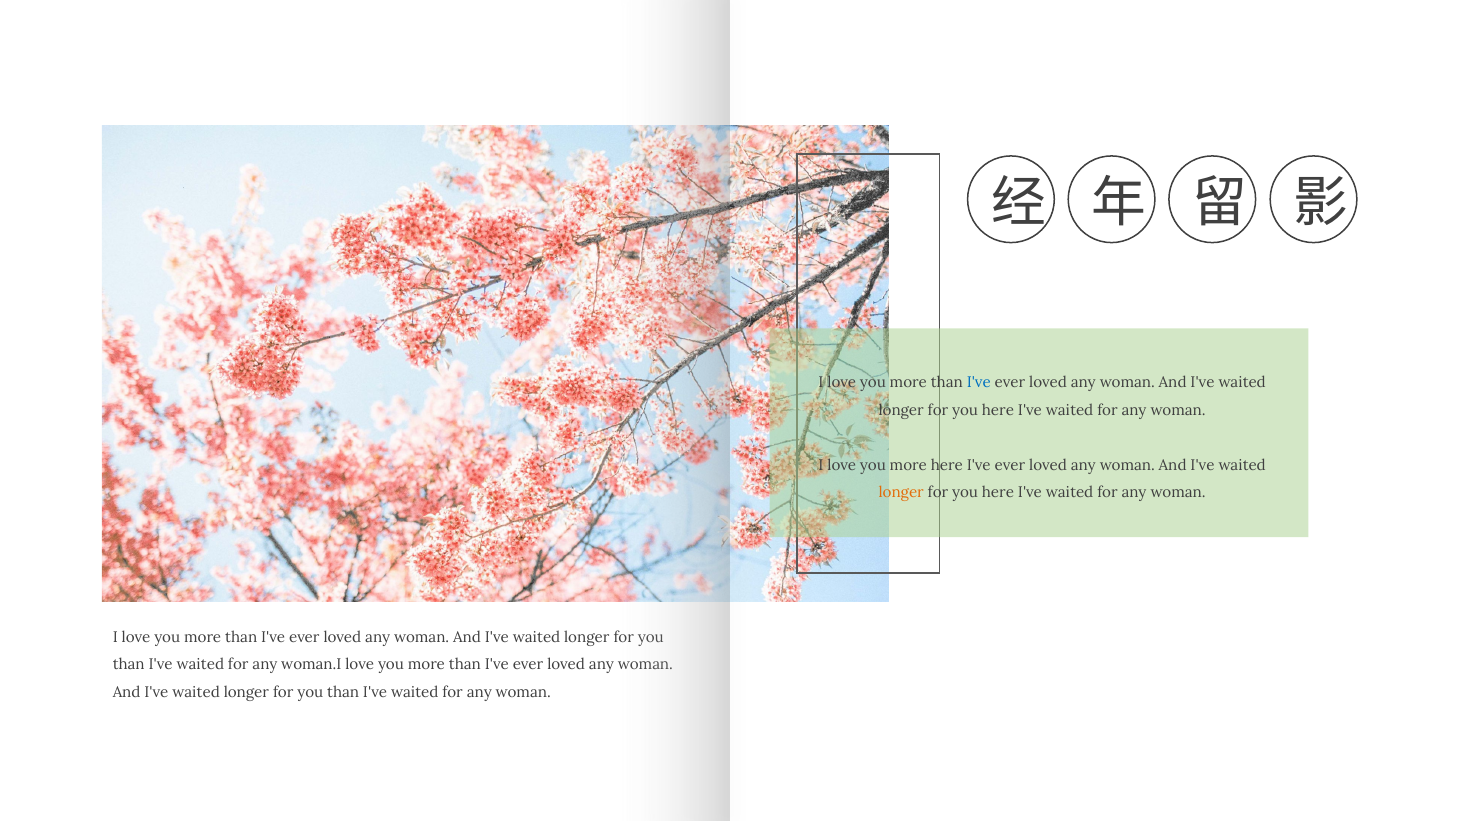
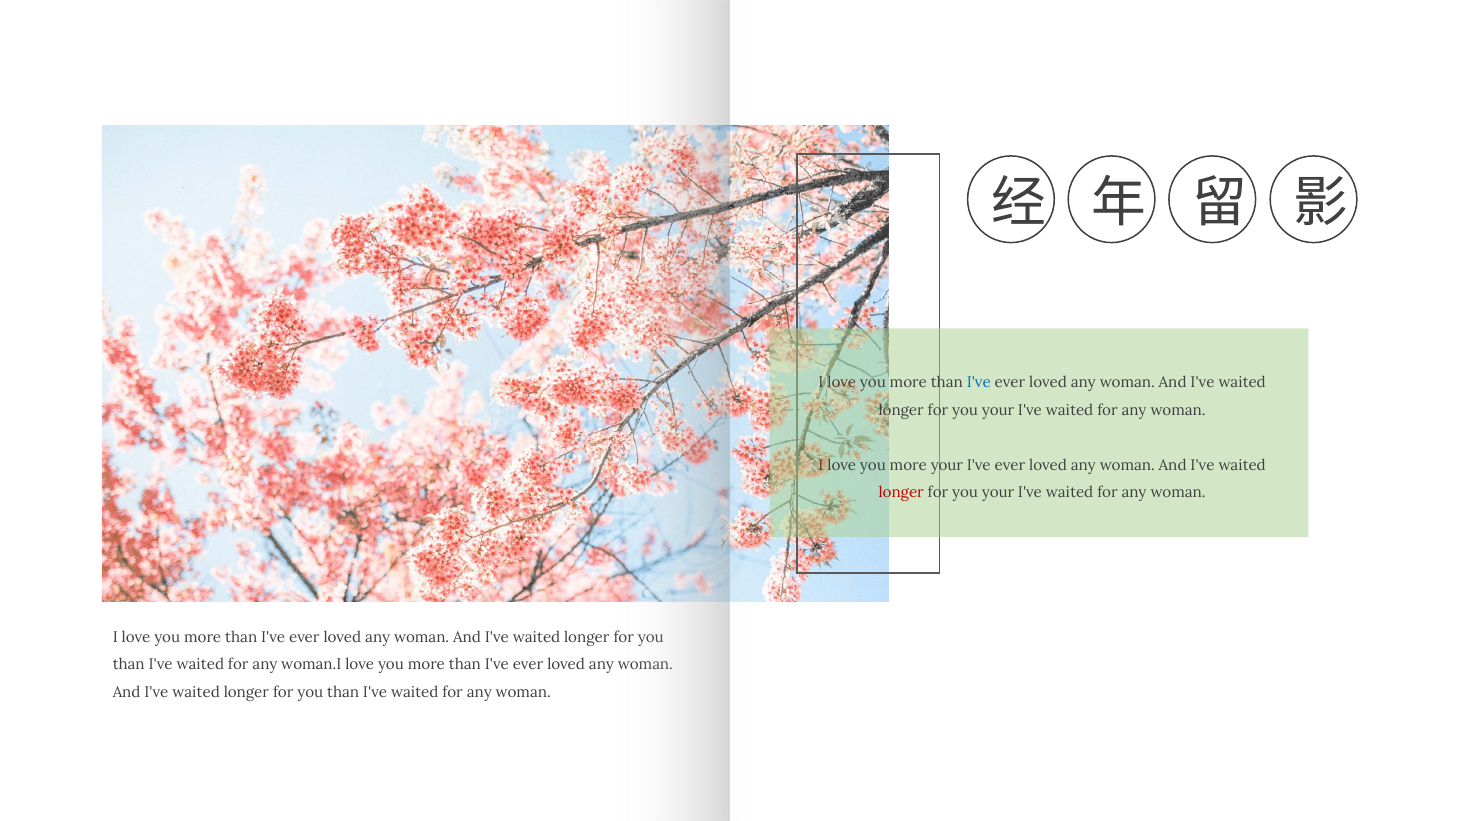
here at (998, 410): here -> your
more here: here -> your
longer at (901, 493) colour: orange -> red
here at (998, 493): here -> your
